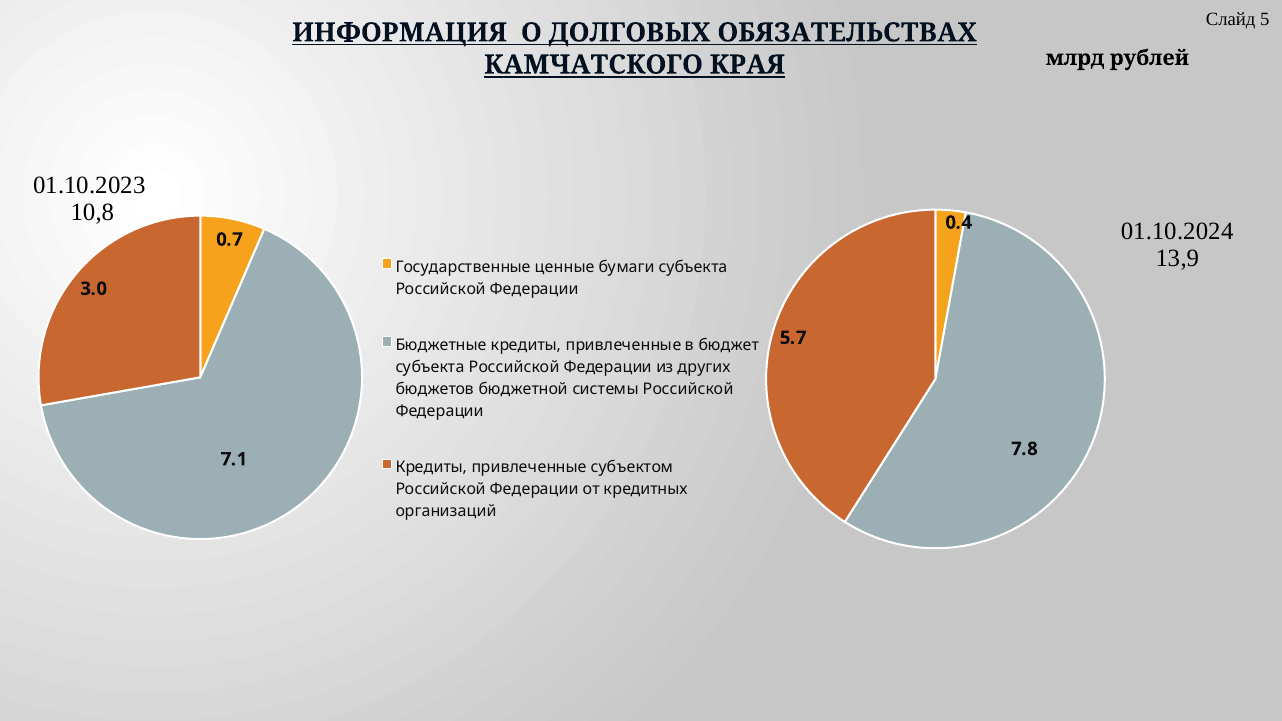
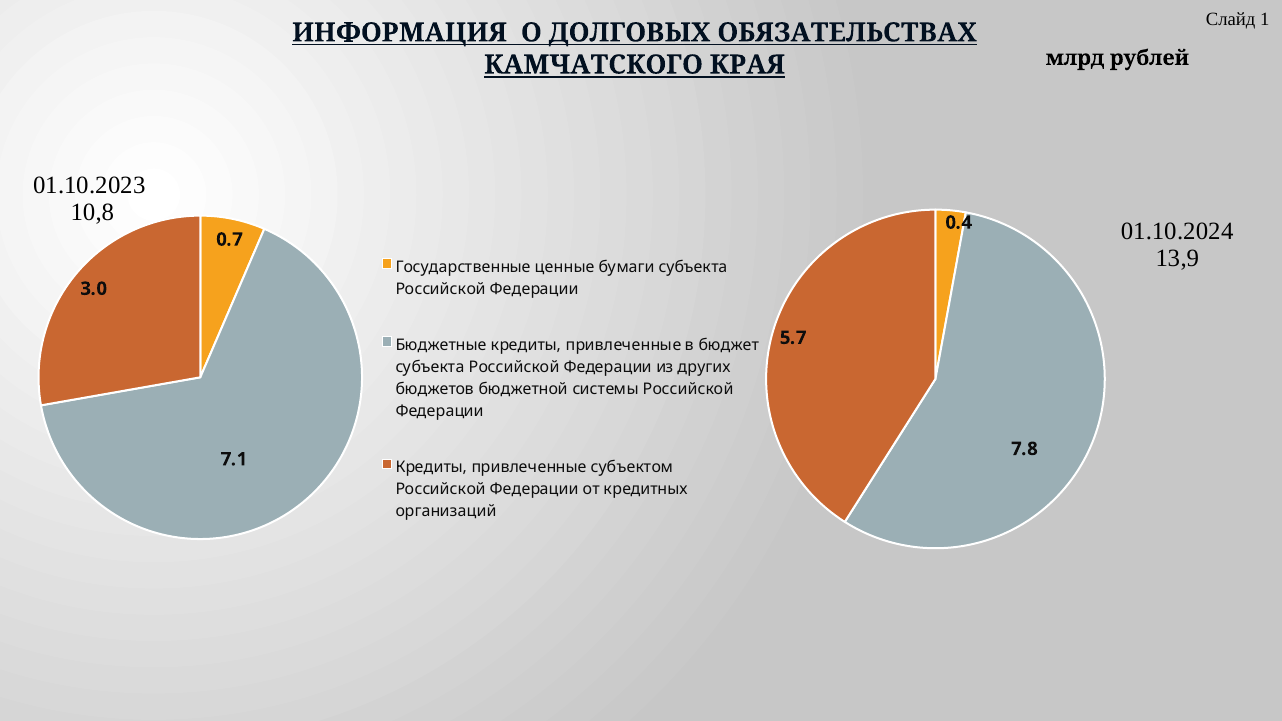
5: 5 -> 1
